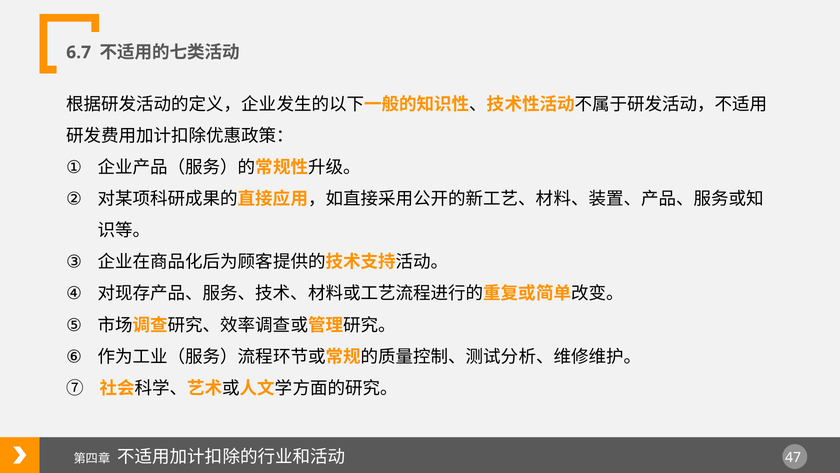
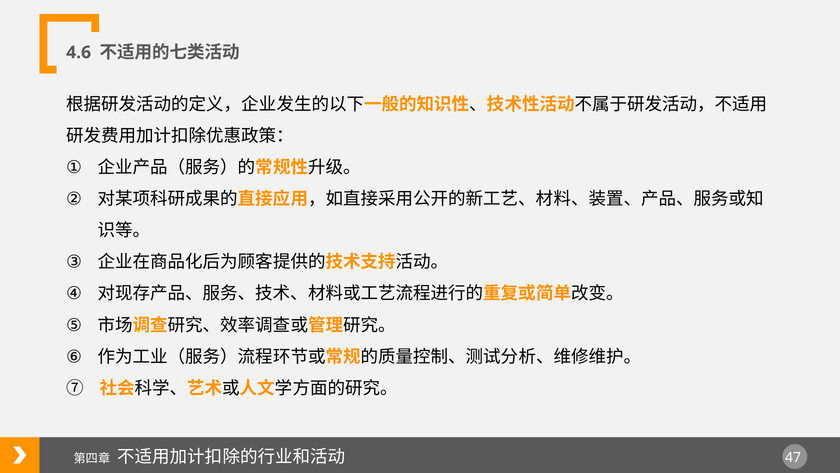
6.7: 6.7 -> 4.6
